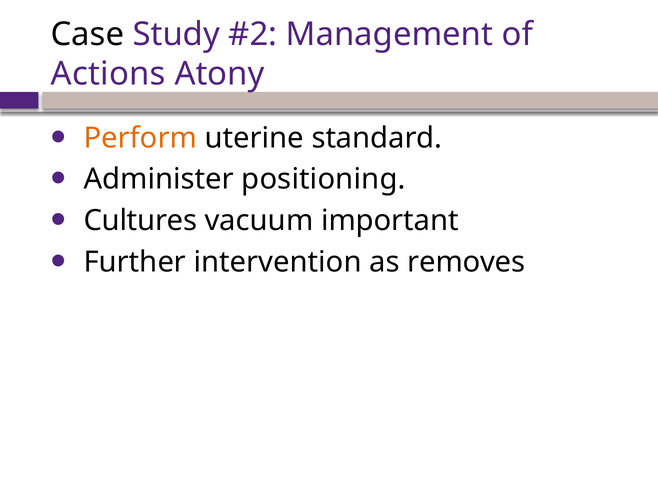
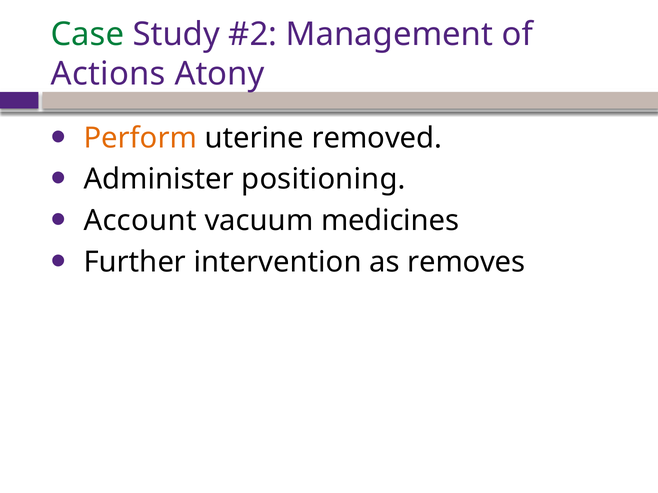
Case colour: black -> green
standard: standard -> removed
Cultures: Cultures -> Account
important: important -> medicines
